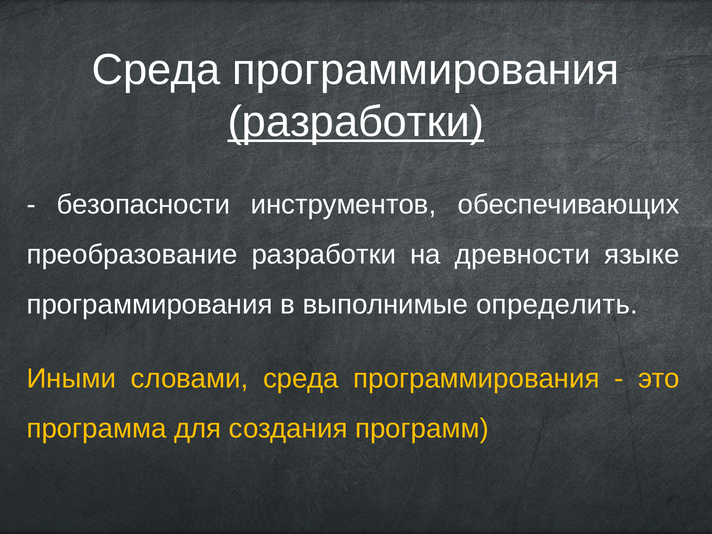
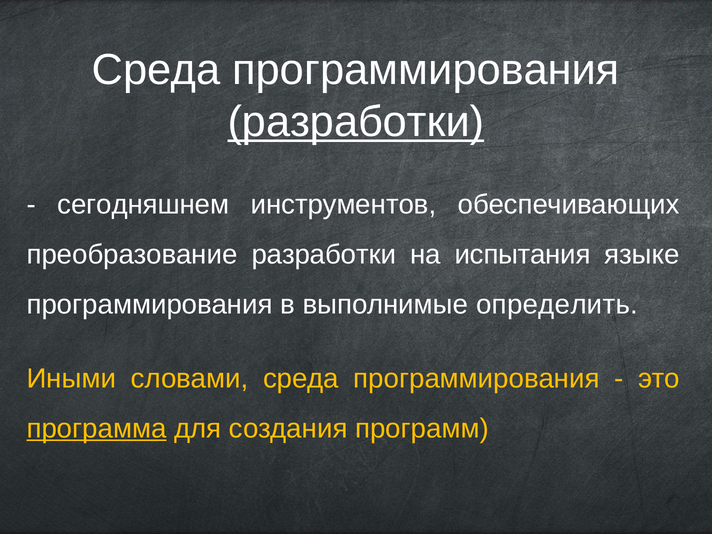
безопасности: безопасности -> сегодняшнем
древности: древности -> испытания
программа underline: none -> present
